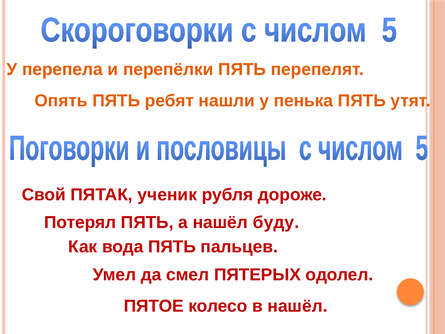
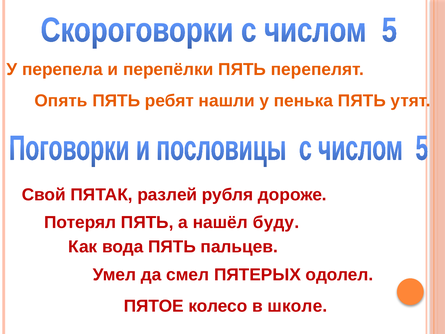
ученик: ученик -> разлей
в нашёл: нашёл -> школе
